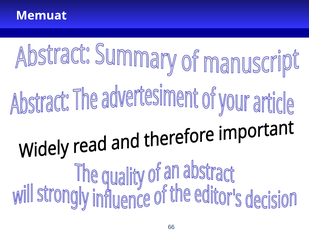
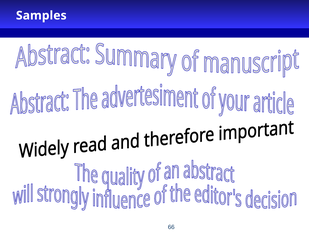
Memuat: Memuat -> Samples
